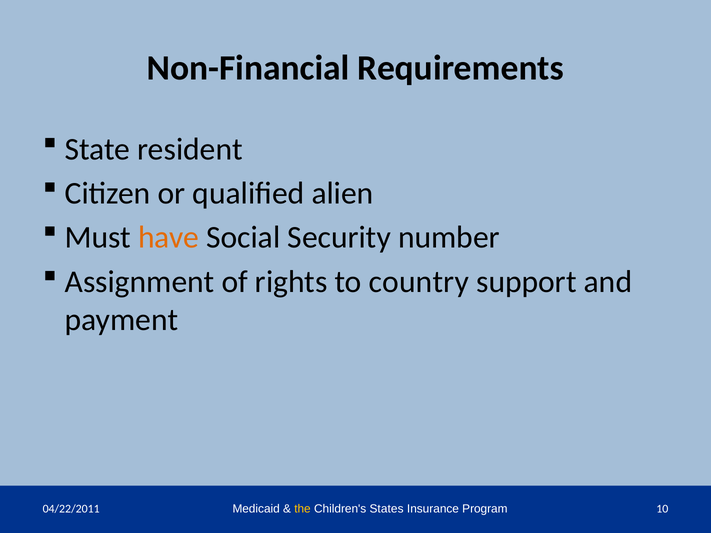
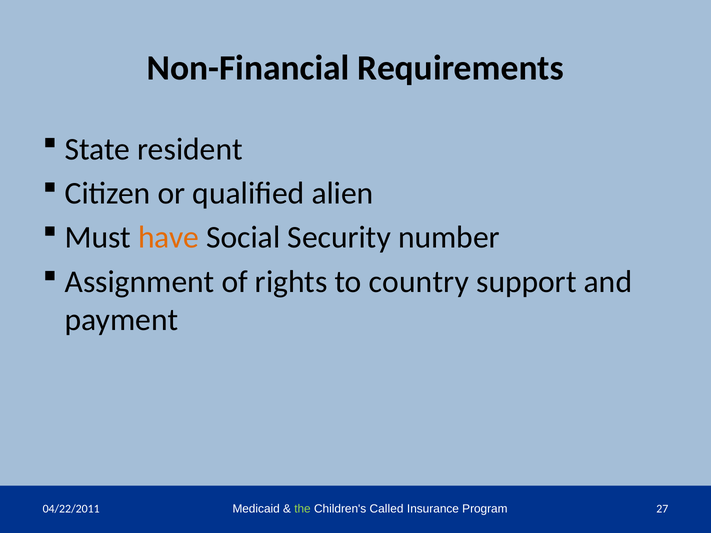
the colour: yellow -> light green
States: States -> Called
10: 10 -> 27
